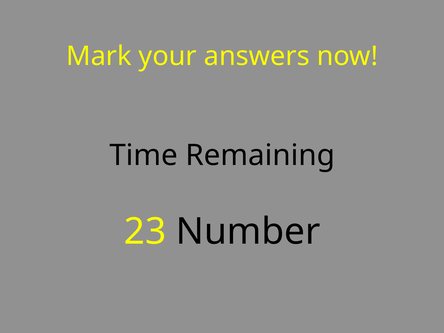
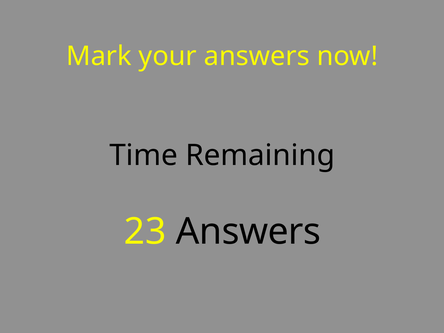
23 Number: Number -> Answers
